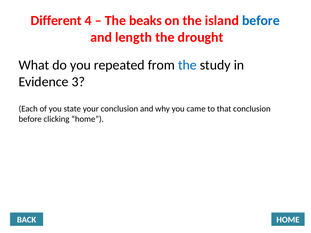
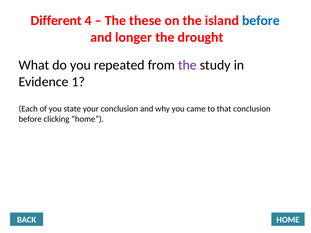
beaks: beaks -> these
length: length -> longer
the at (187, 65) colour: blue -> purple
3: 3 -> 1
